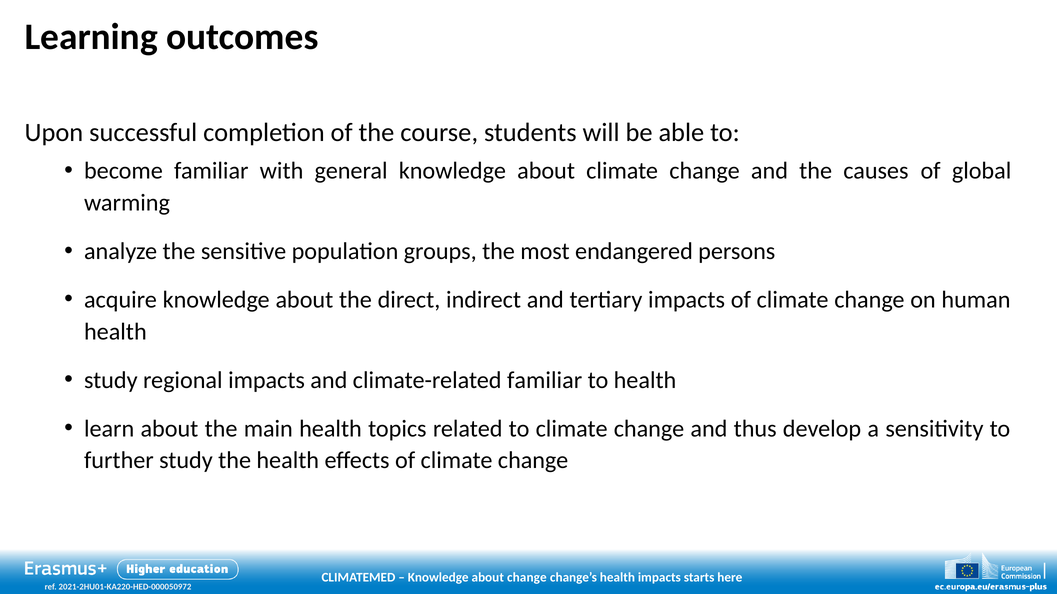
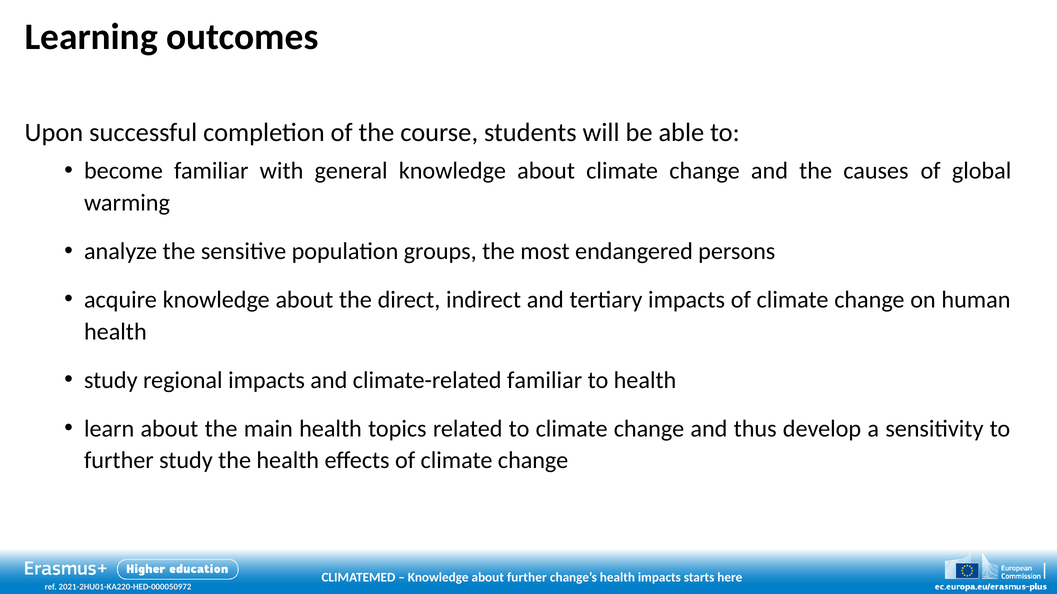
about change: change -> further
